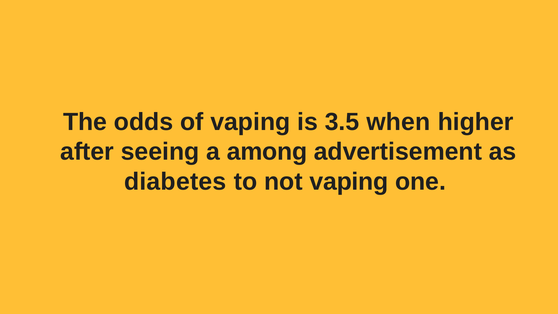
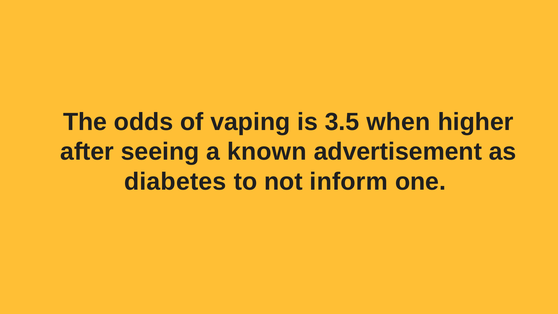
among: among -> known
not vaping: vaping -> inform
